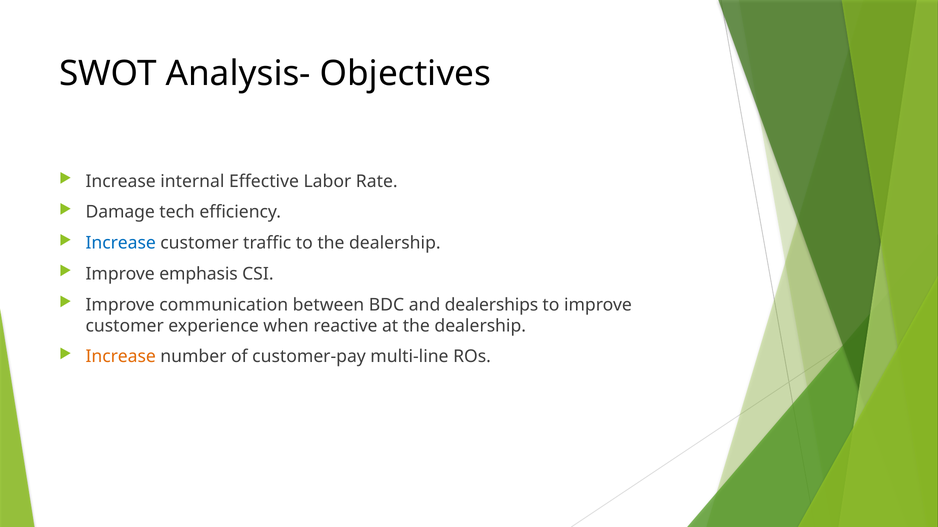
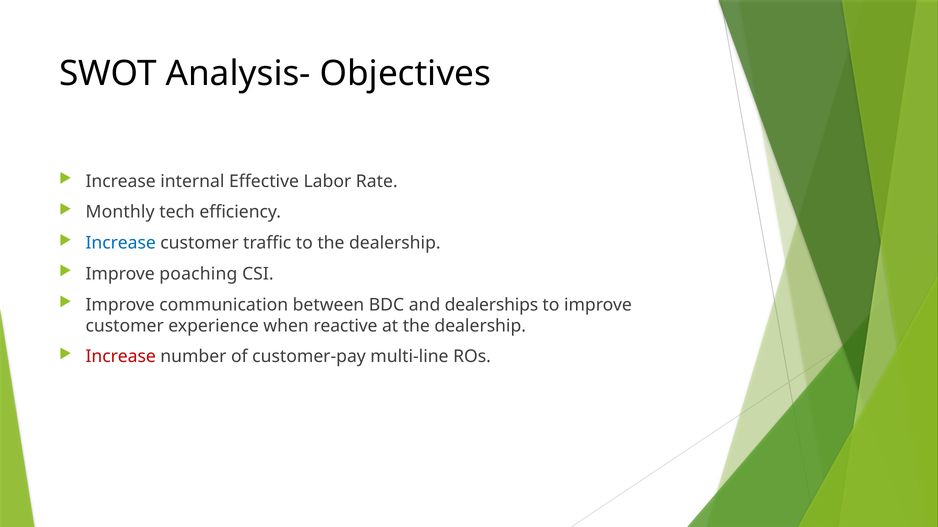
Damage: Damage -> Monthly
emphasis: emphasis -> poaching
Increase at (121, 357) colour: orange -> red
